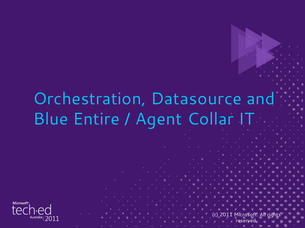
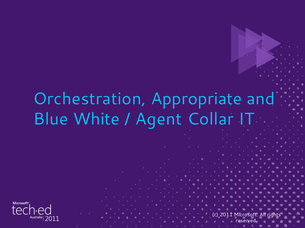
Datasource: Datasource -> Appropriate
Entire: Entire -> White
